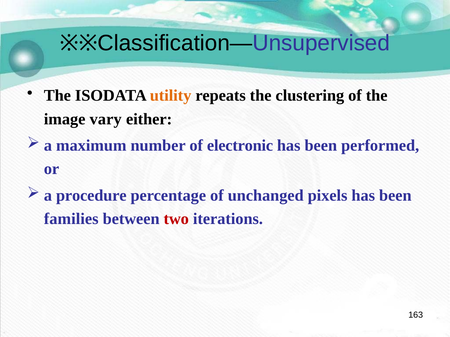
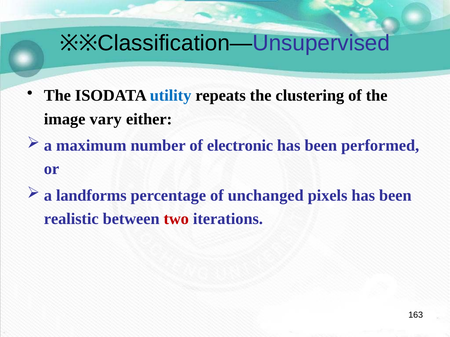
utility colour: orange -> blue
procedure: procedure -> landforms
families: families -> realistic
